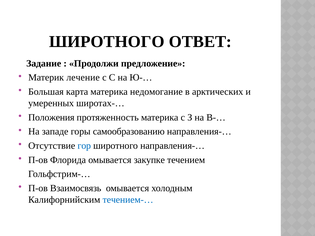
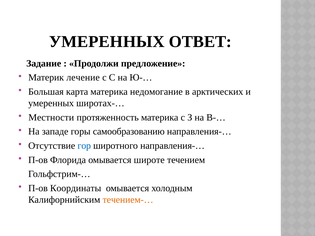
ШИРОТНОГО at (107, 42): ШИРОТНОГО -> УМЕРЕННЫХ
Положения: Положения -> Местности
закупке: закупке -> широте
Взаимосвязь: Взаимосвязь -> Координаты
течением-… colour: blue -> orange
